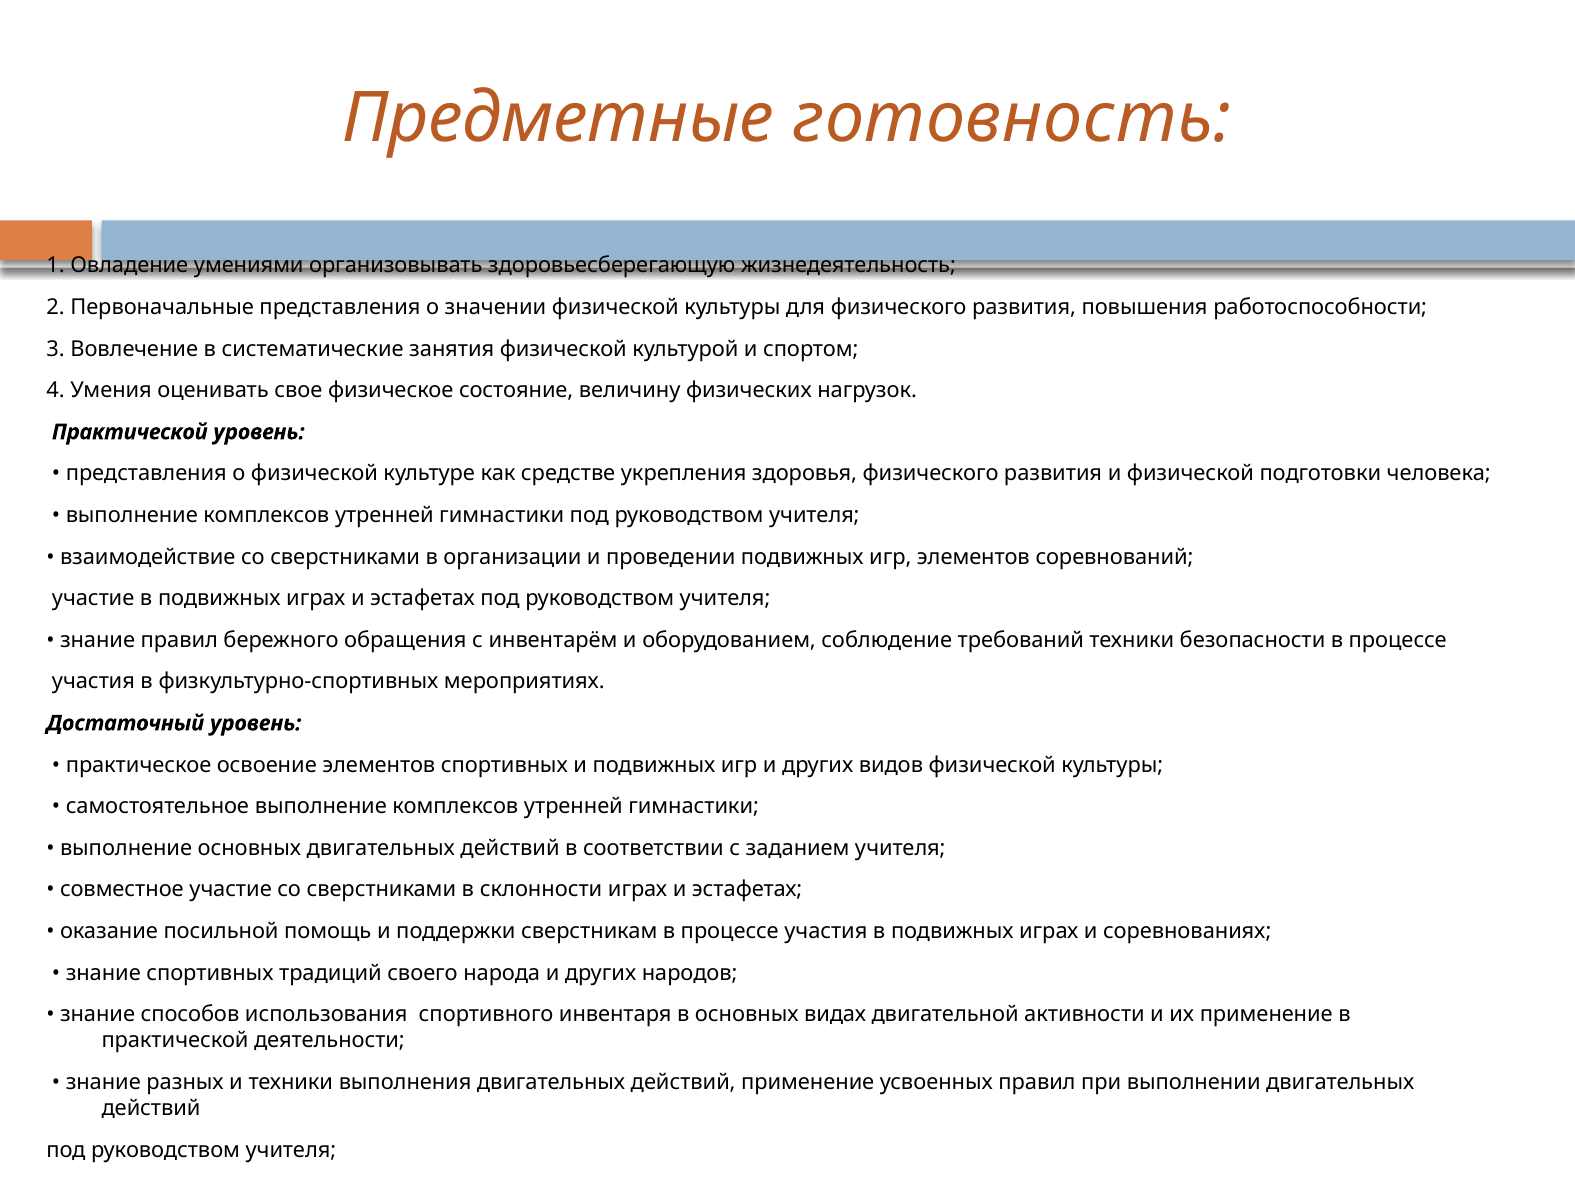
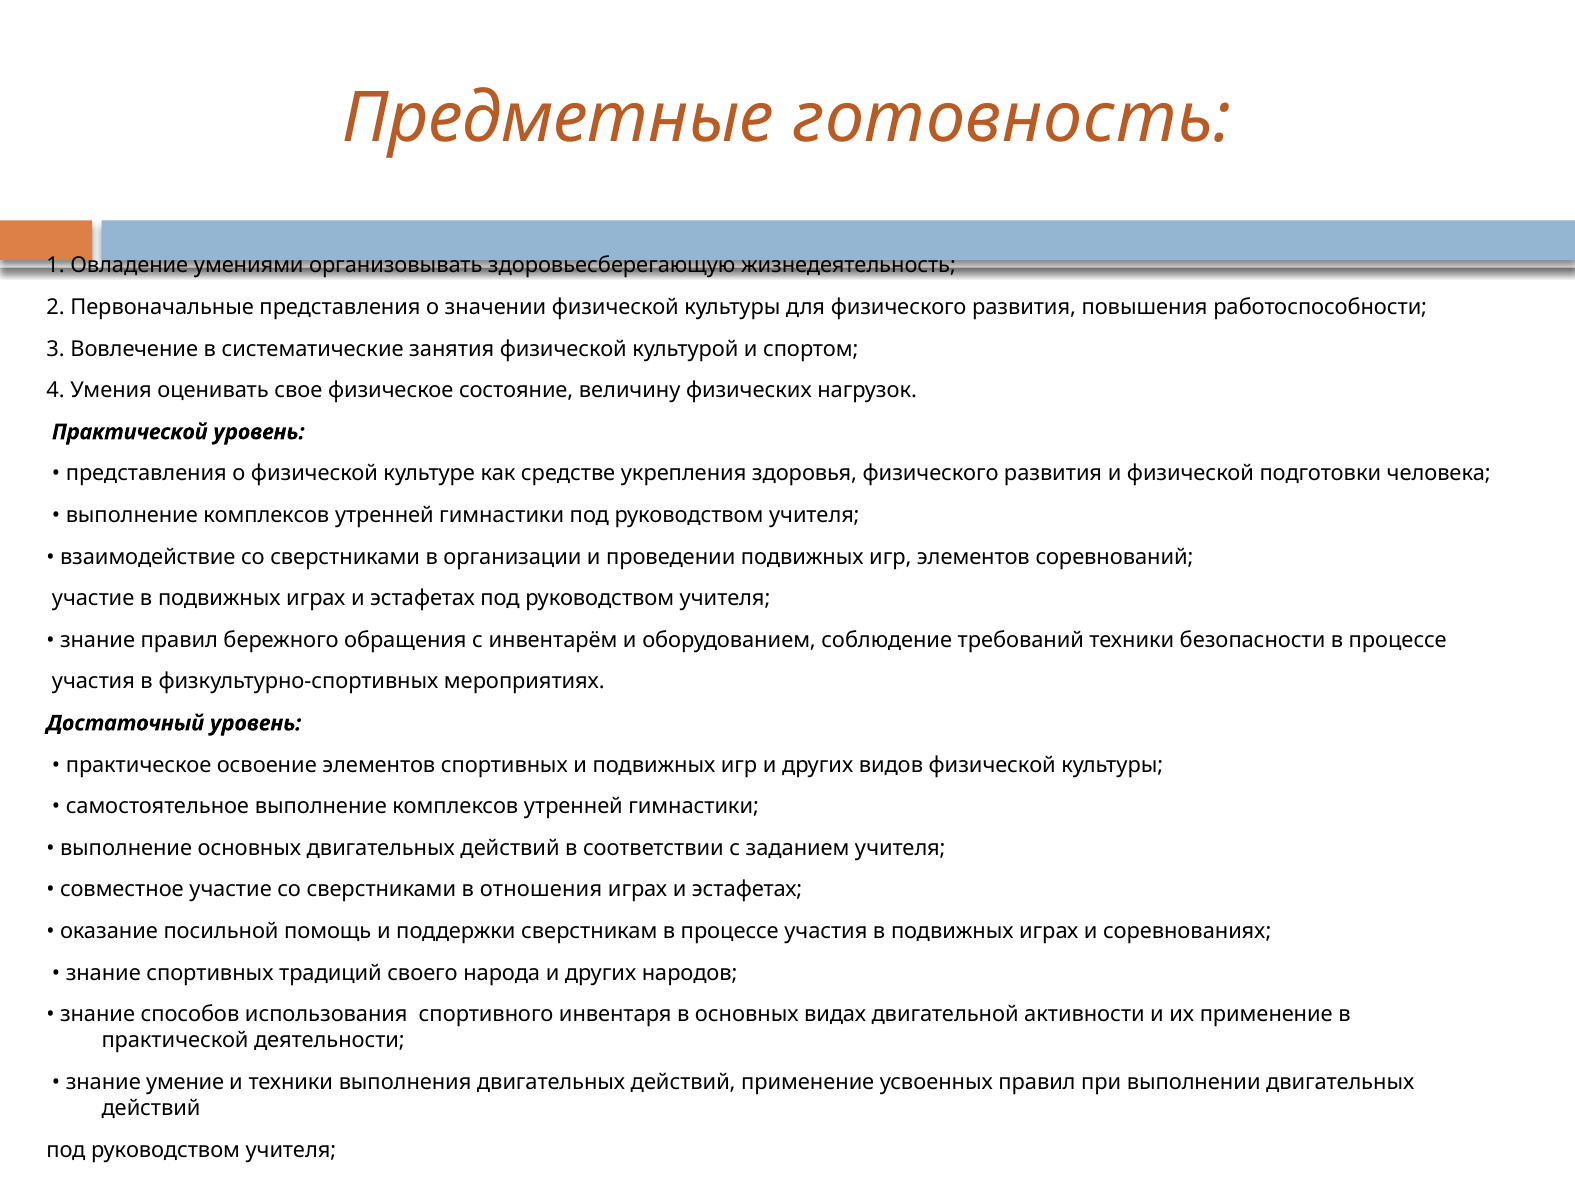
склонности: склонности -> отношения
разных: разных -> умение
